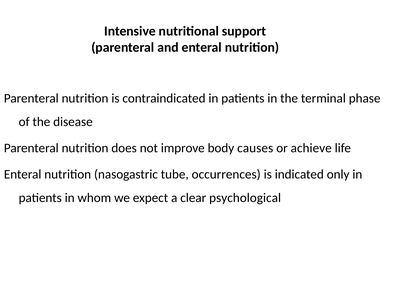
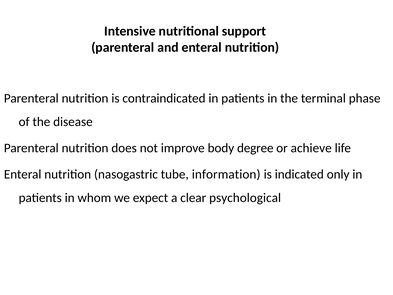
causes: causes -> degree
occurrences: occurrences -> information
